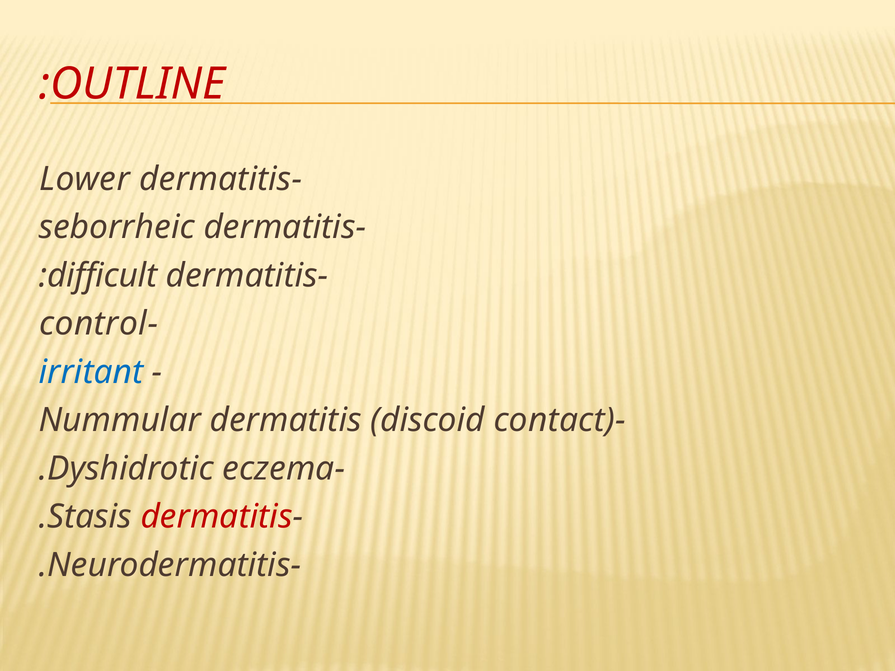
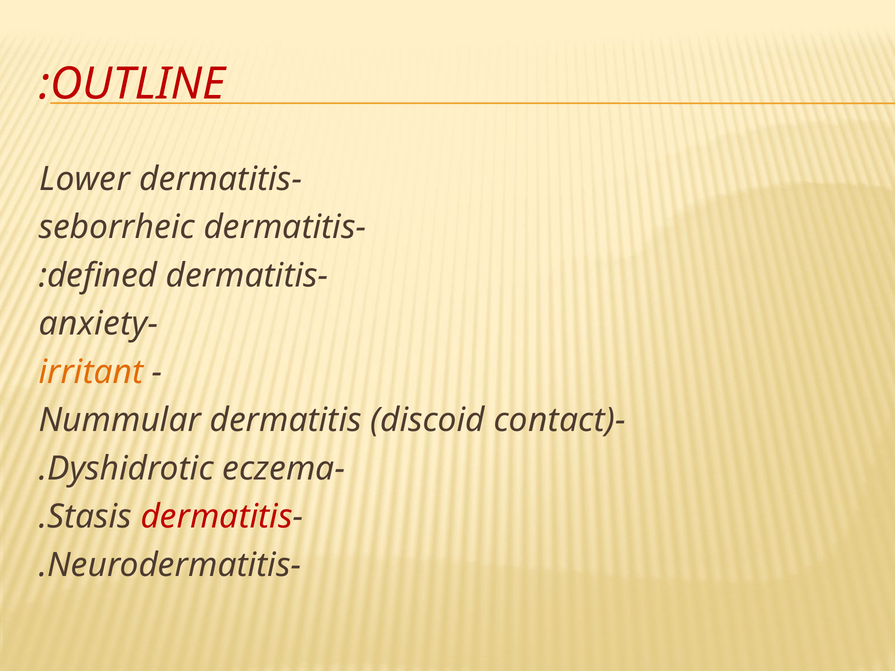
difficult: difficult -> defined
control: control -> anxiety
irritant colour: blue -> orange
